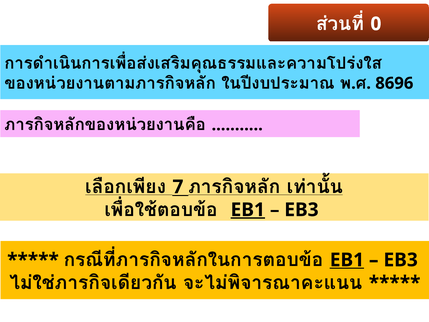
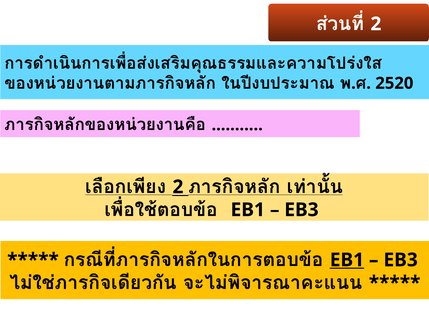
0 at (376, 24): 0 -> 2
8696: 8696 -> 2520
7 at (178, 187): 7 -> 2
EB1 at (248, 210) underline: present -> none
